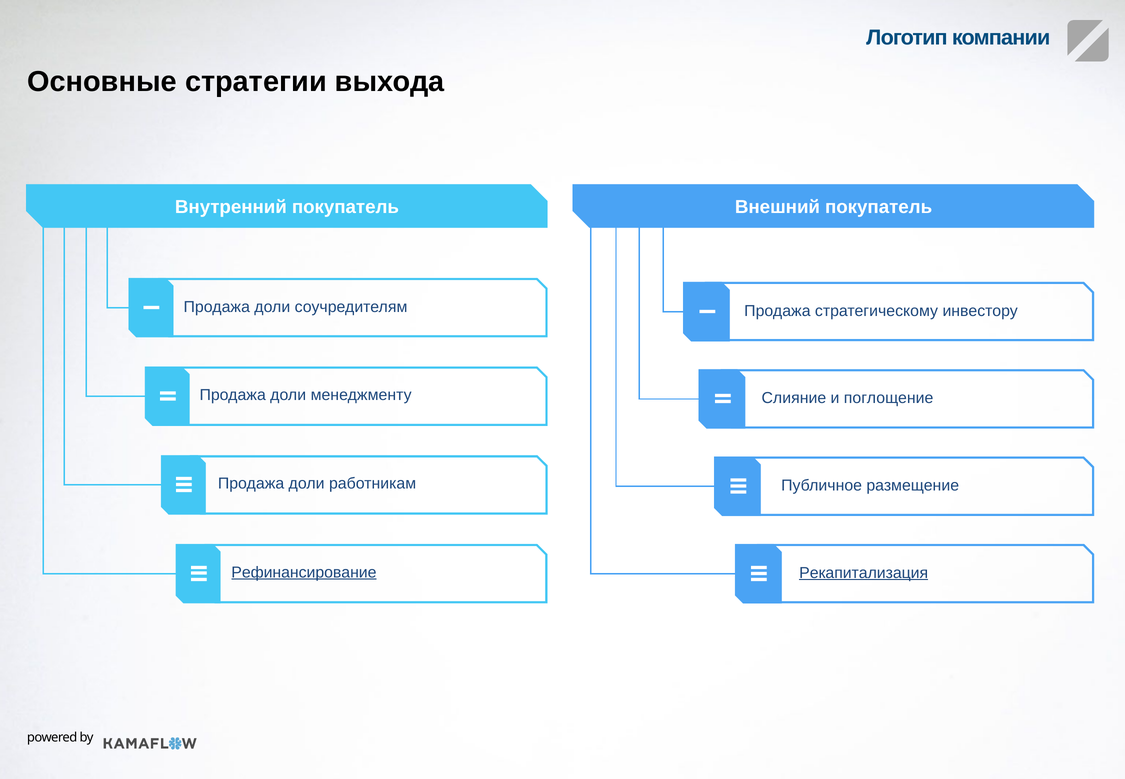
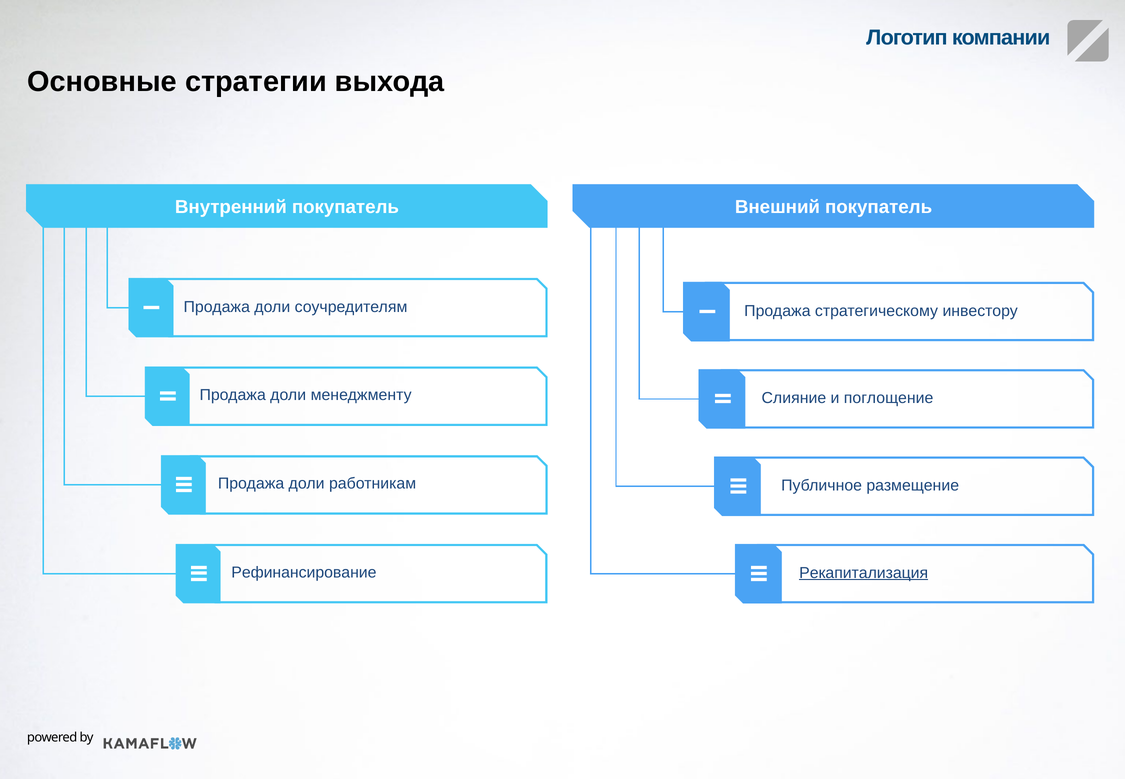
Рефинансирование underline: present -> none
